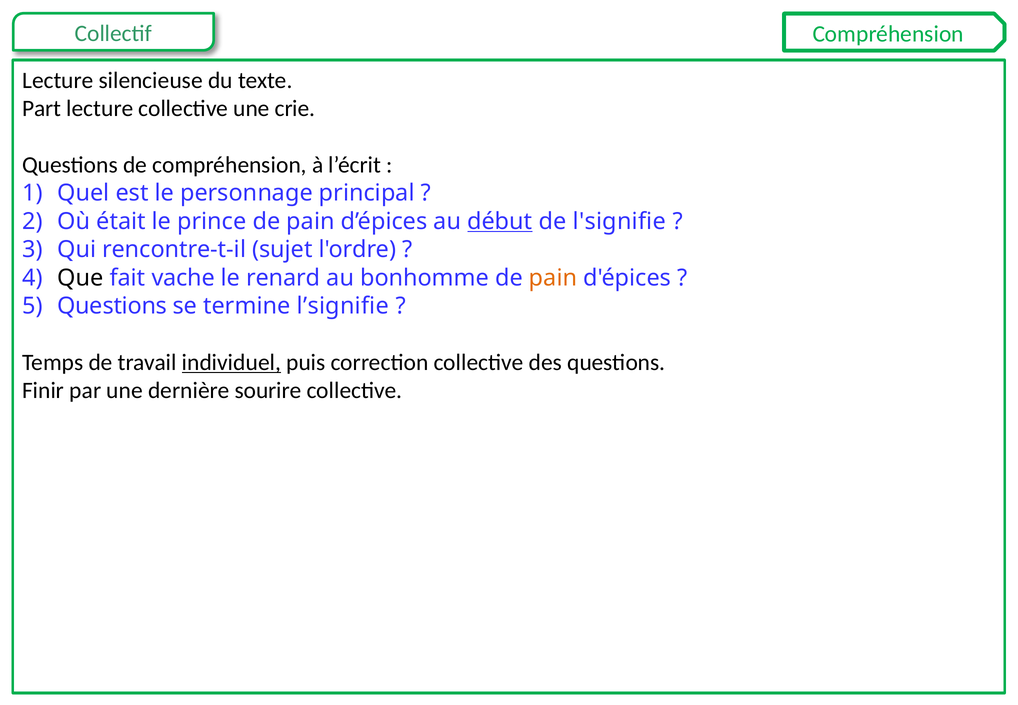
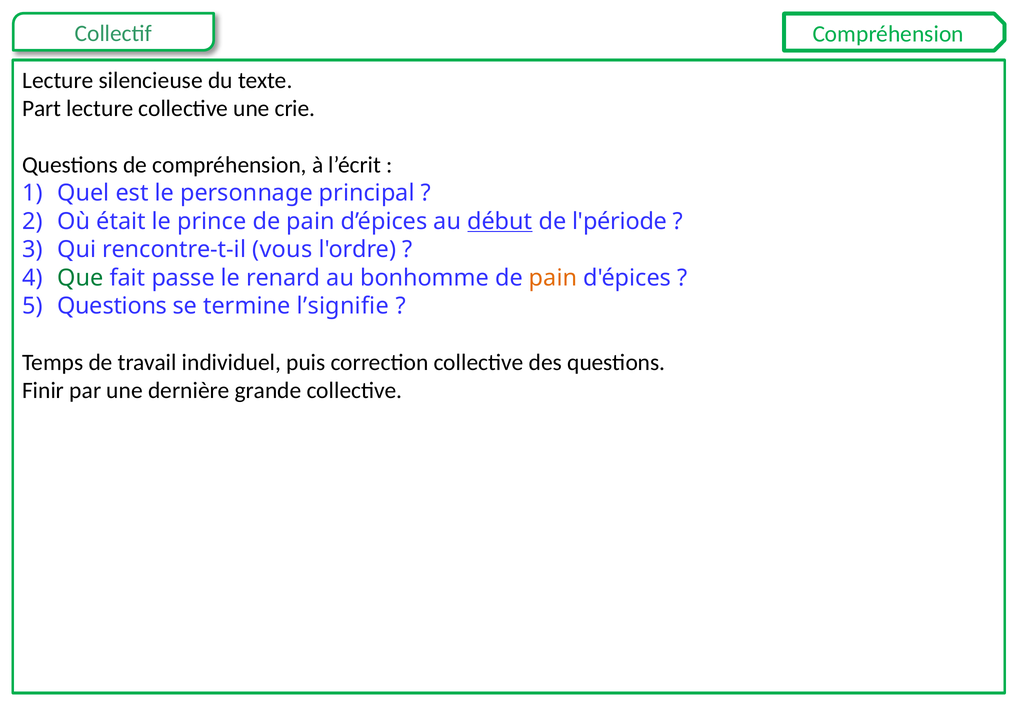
l'signifie: l'signifie -> l'période
sujet: sujet -> vous
Que colour: black -> green
vache: vache -> passe
individuel underline: present -> none
sourire: sourire -> grande
